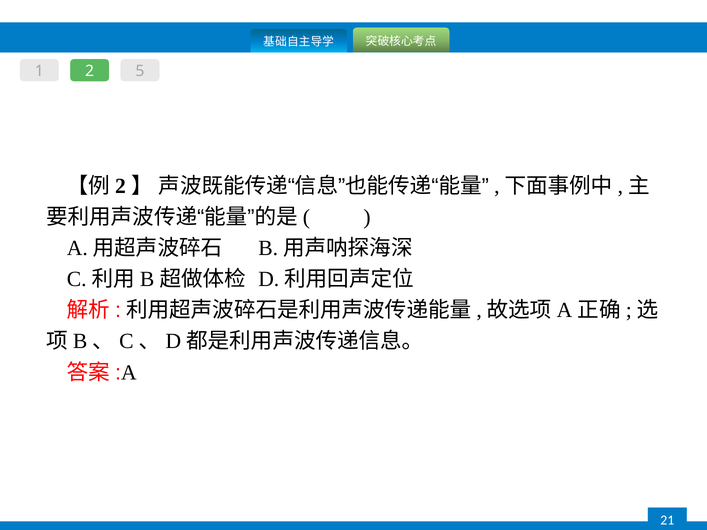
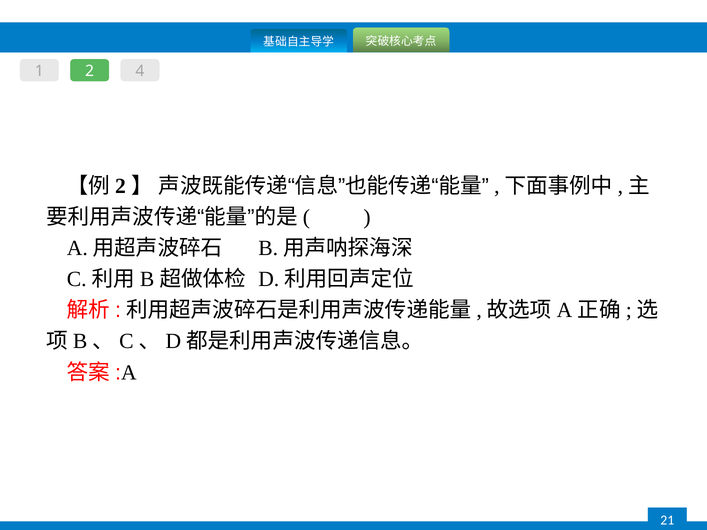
5: 5 -> 4
